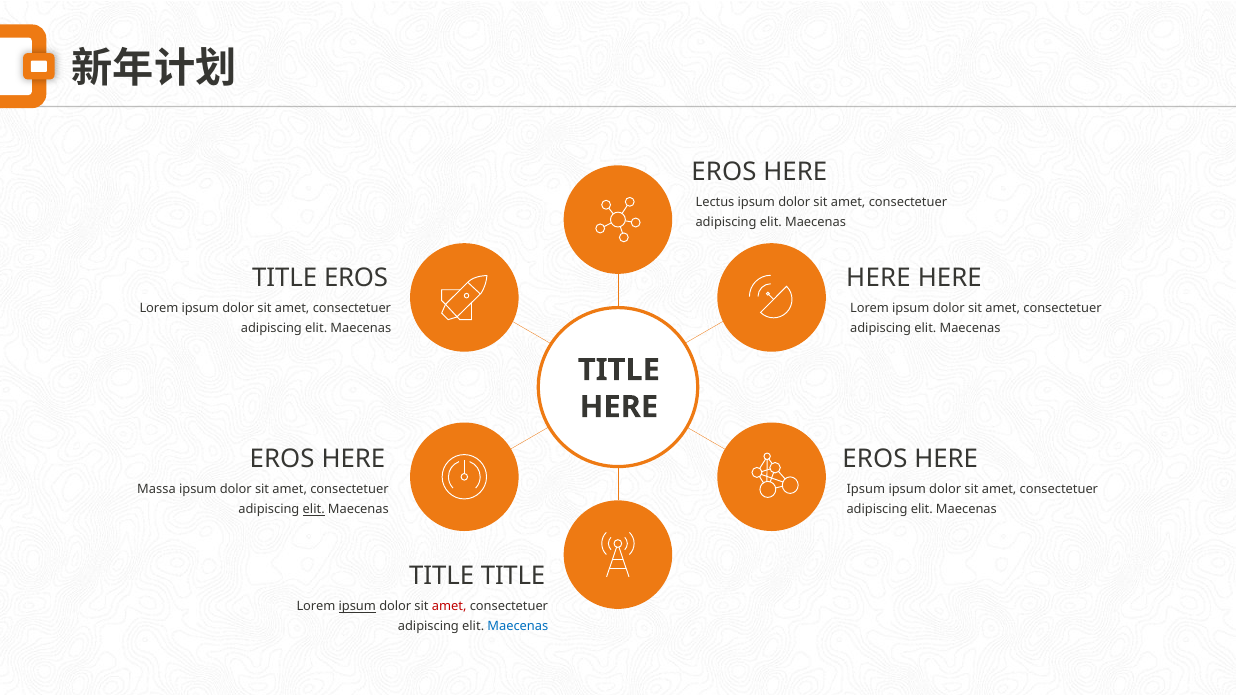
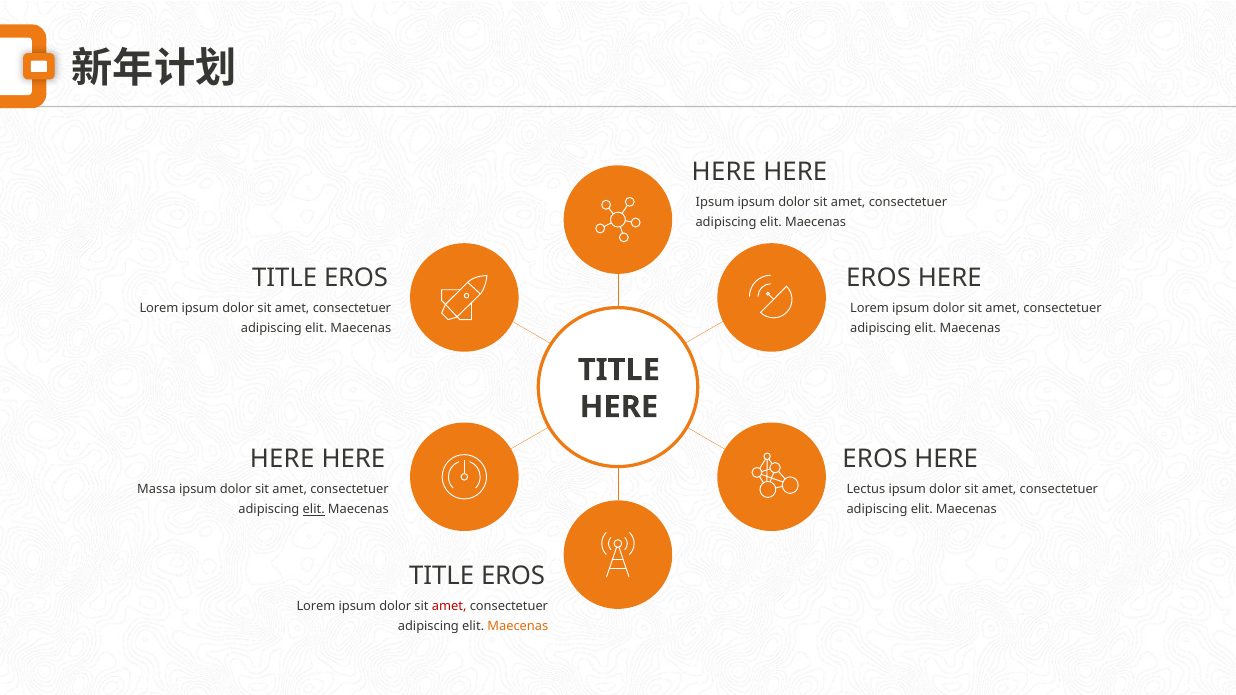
EROS at (724, 172): EROS -> HERE
Lectus at (715, 202): Lectus -> Ipsum
HERE at (878, 278): HERE -> EROS
EROS at (282, 460): EROS -> HERE
Ipsum at (866, 490): Ipsum -> Lectus
TITLE at (513, 577): TITLE -> EROS
ipsum at (357, 607) underline: present -> none
Maecenas at (518, 627) colour: blue -> orange
